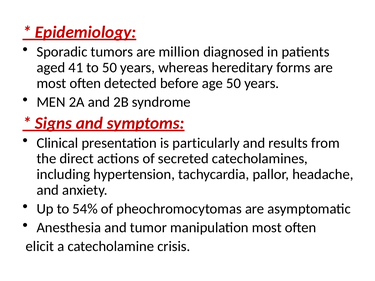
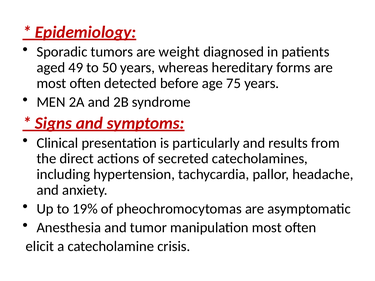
million: million -> weight
41: 41 -> 49
age 50: 50 -> 75
54%: 54% -> 19%
